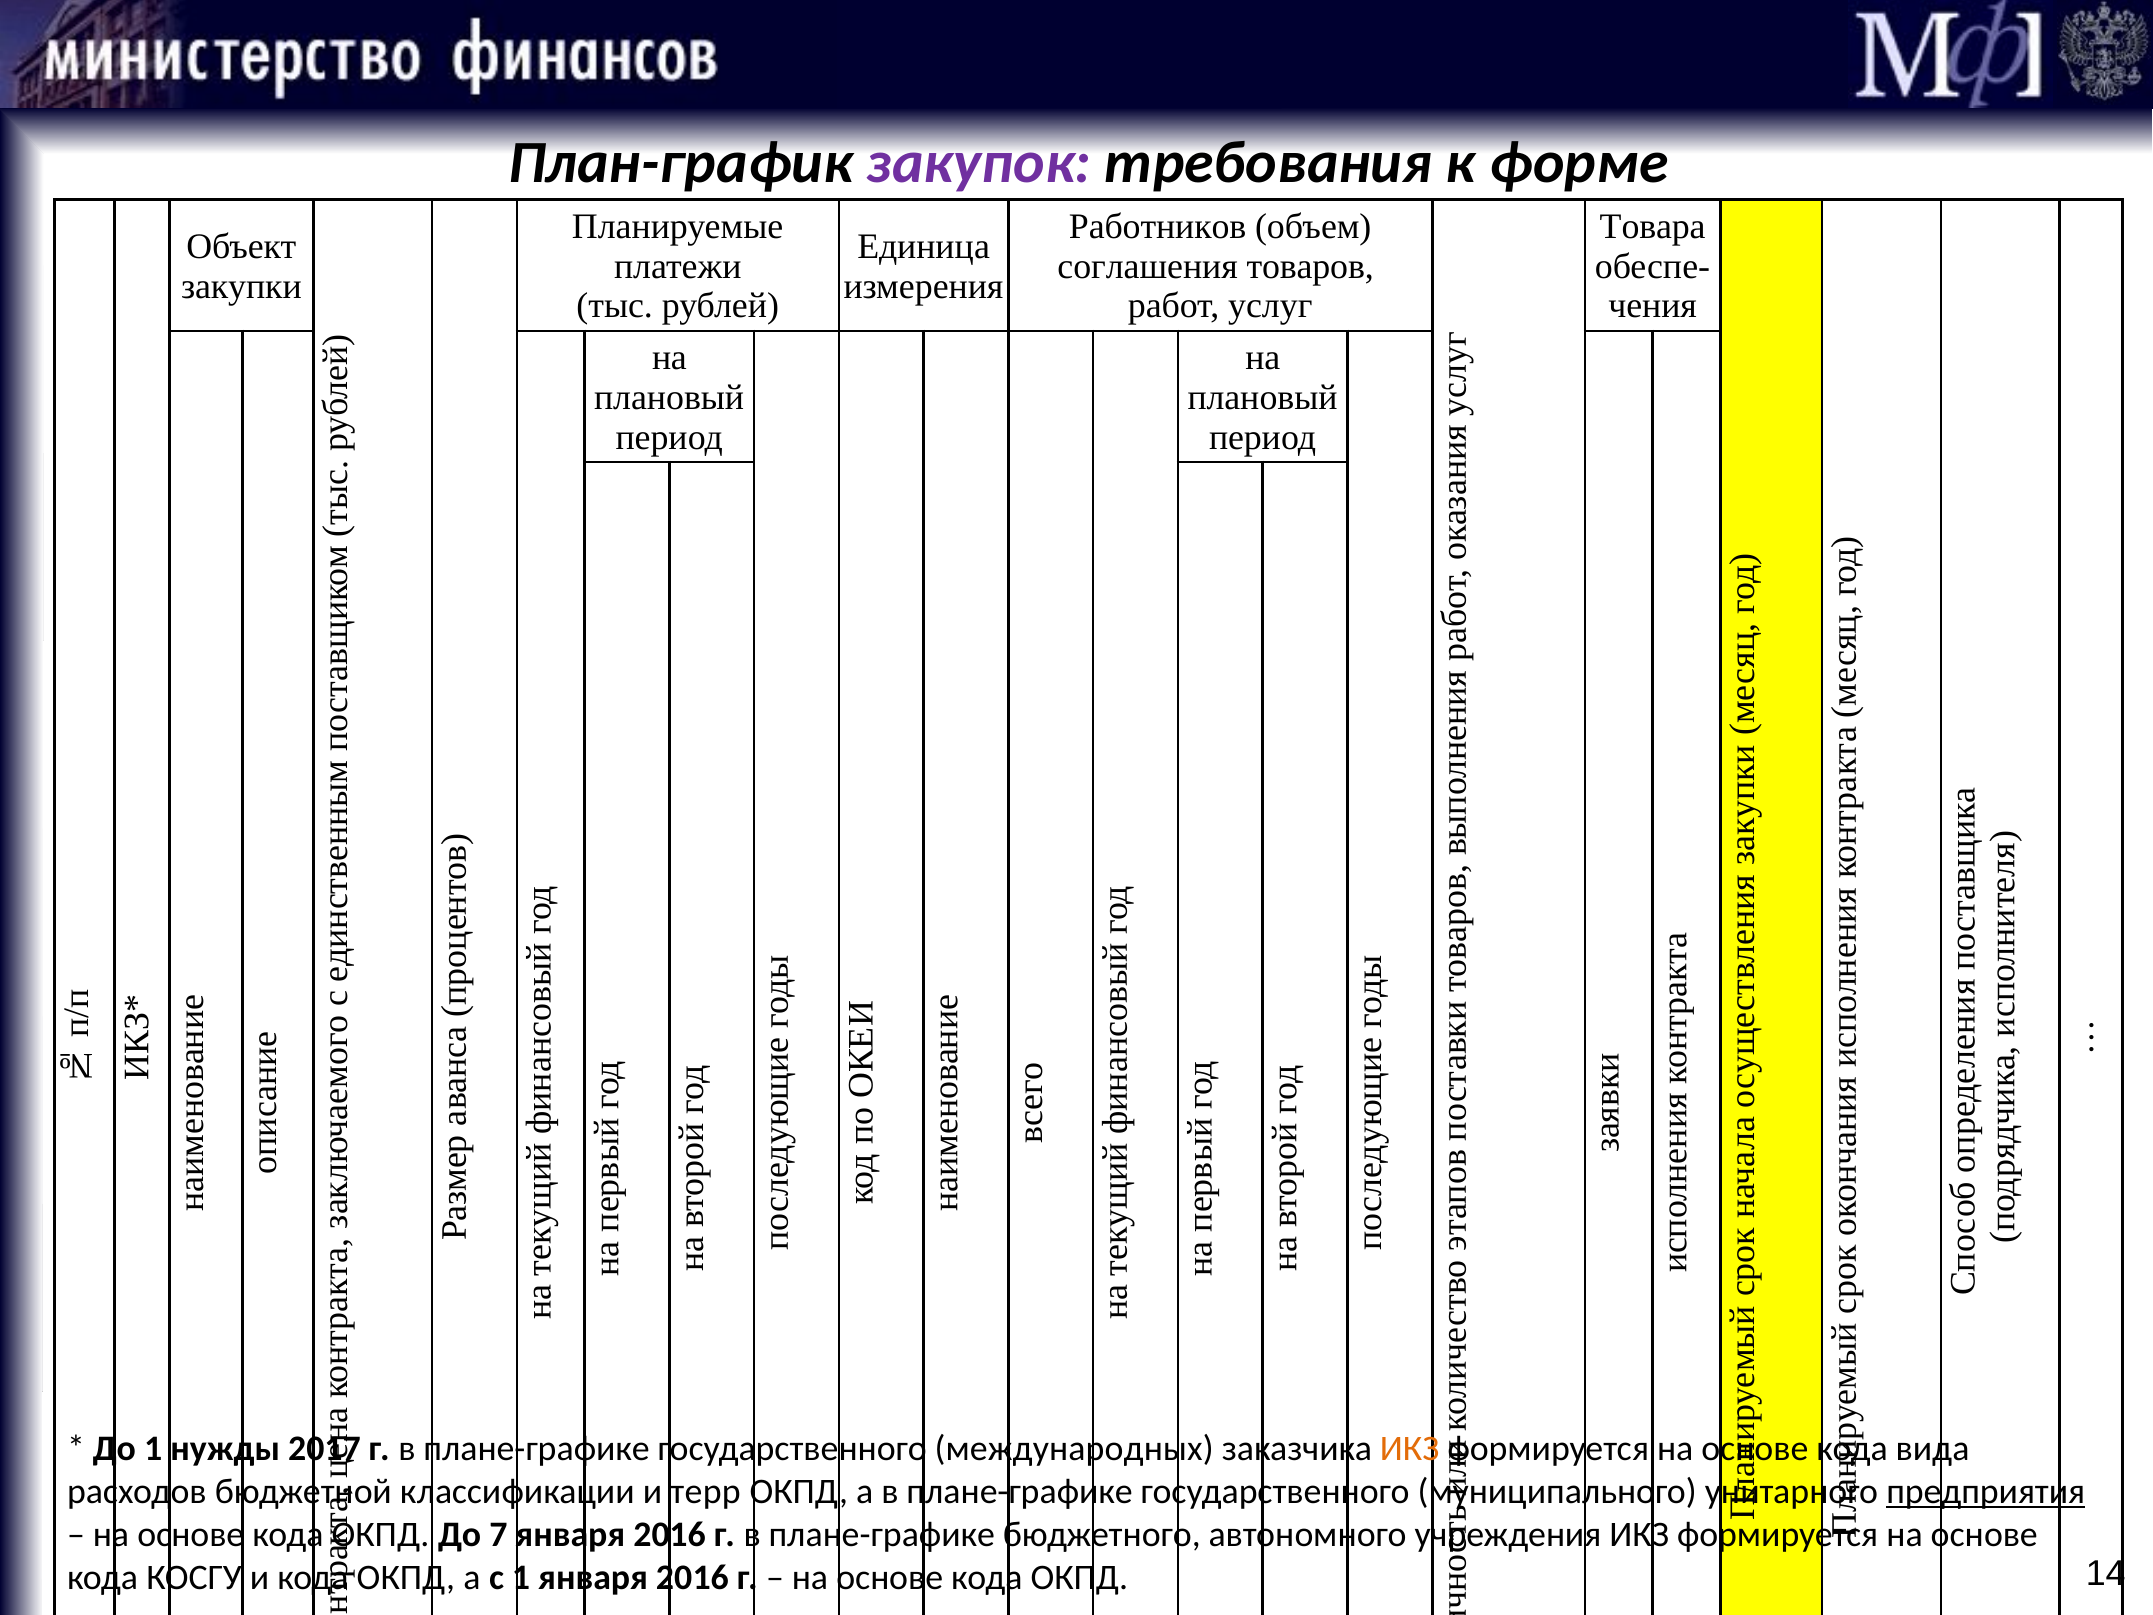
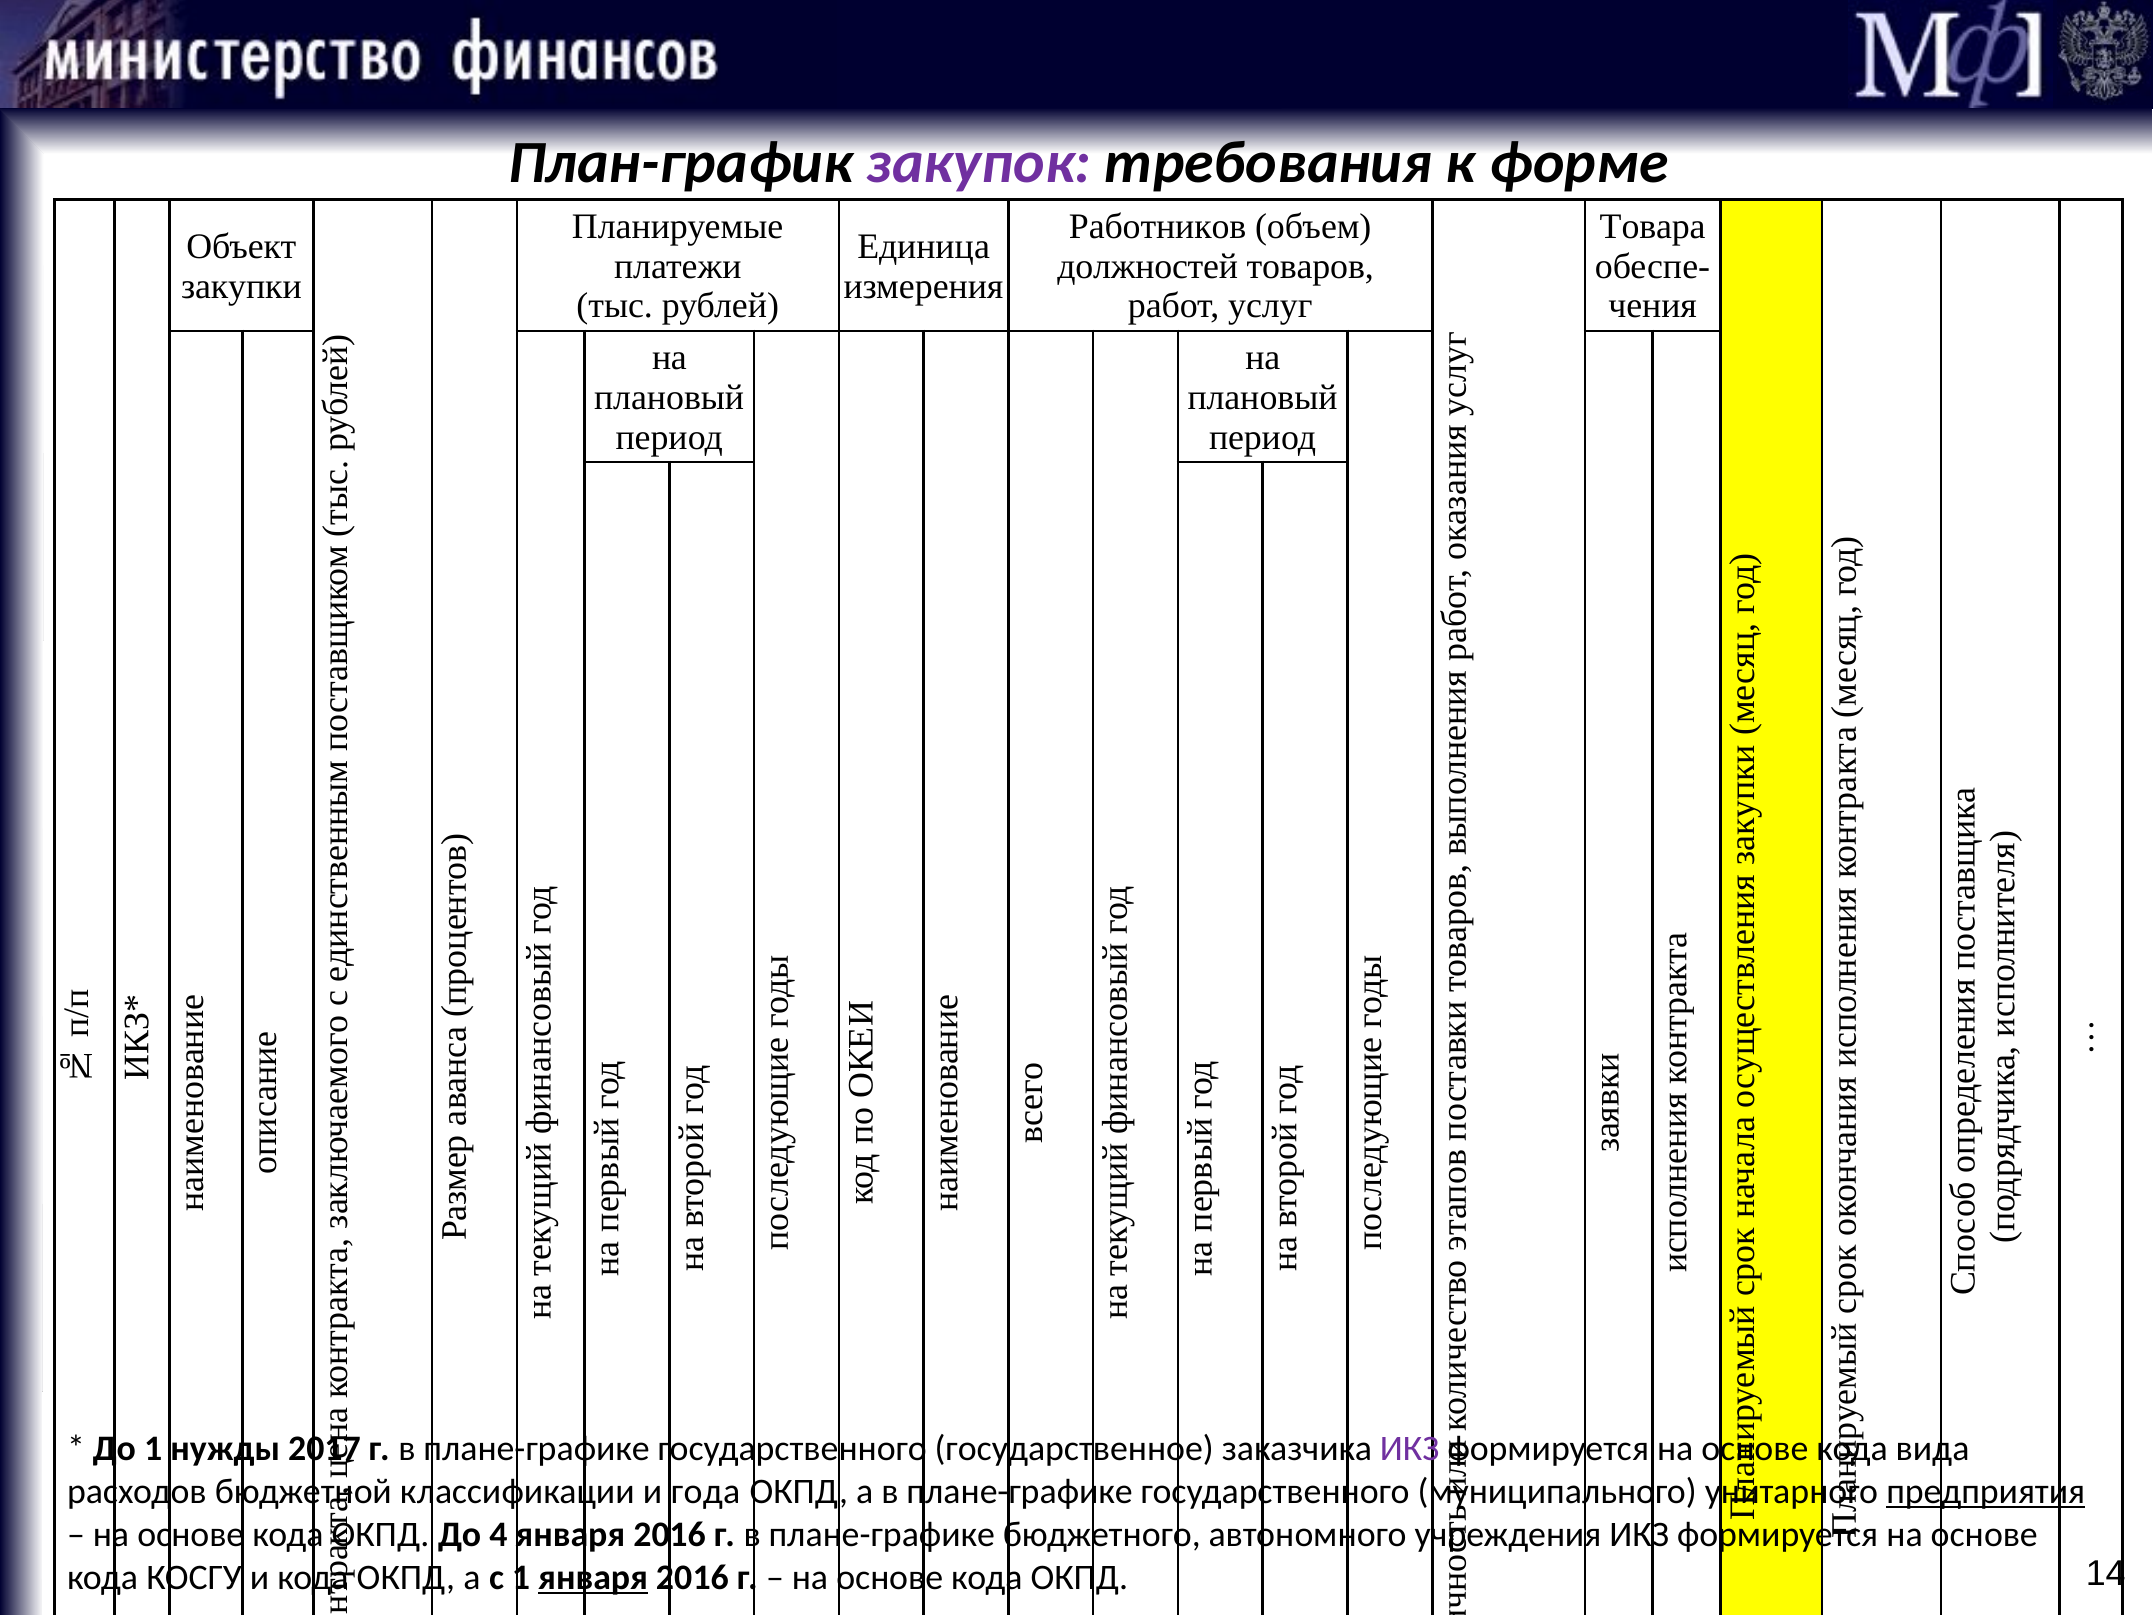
соглашения: соглашения -> должностей
международных: международных -> государственное
ИКЗ at (1410, 1448) colour: orange -> purple
терр: терр -> года
До 7: 7 -> 4
января at (593, 1578) underline: none -> present
